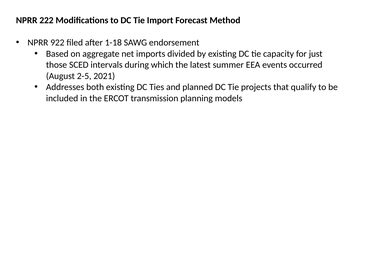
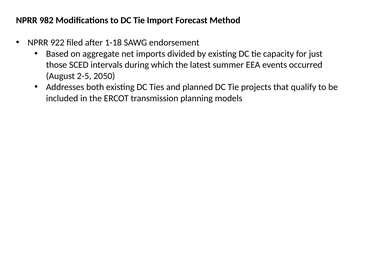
222: 222 -> 982
2021: 2021 -> 2050
